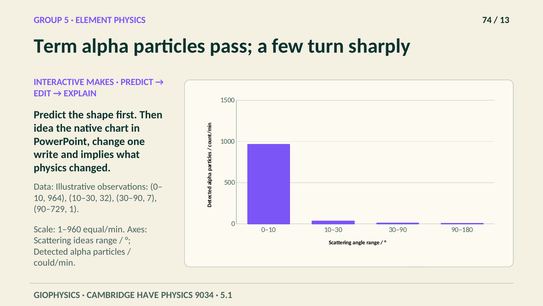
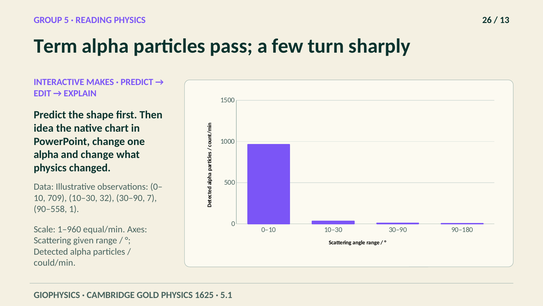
ELEMENT: ELEMENT -> READING
74: 74 -> 26
write at (46, 154): write -> alpha
and implies: implies -> change
964: 964 -> 709
90–729: 90–729 -> 90–558
ideas: ideas -> given
HAVE: HAVE -> GOLD
9034: 9034 -> 1625
